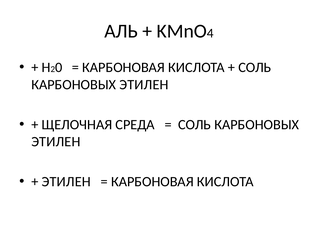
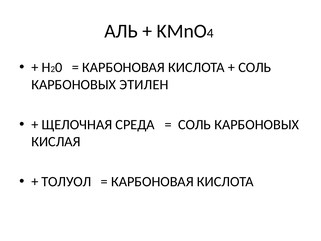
ЭТИЛЕН at (56, 142): ЭТИЛЕН -> КИСЛАЯ
ЭТИЛЕН at (66, 182): ЭТИЛЕН -> ТОЛУОЛ
